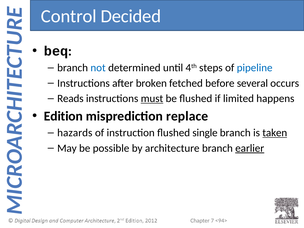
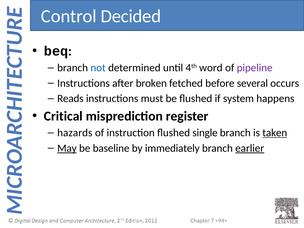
steps: steps -> word
pipeline colour: blue -> purple
must underline: present -> none
limited: limited -> system
Edition: Edition -> Critical
replace: replace -> register
May underline: none -> present
possible: possible -> baseline
architecture: architecture -> immediately
